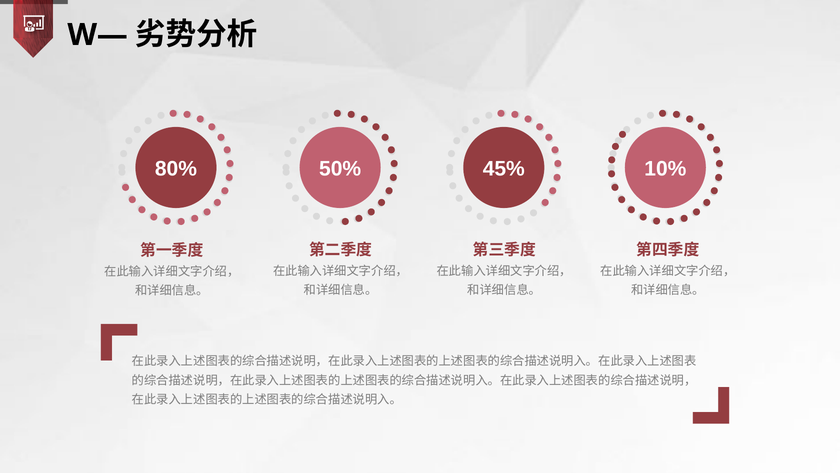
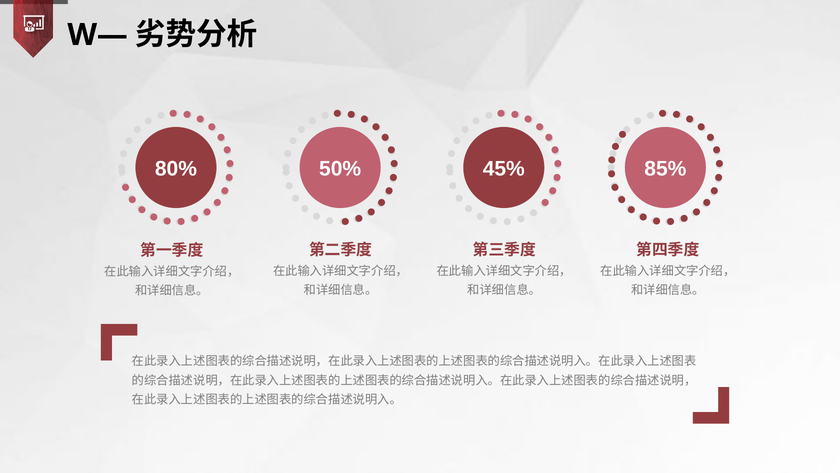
10%: 10% -> 85%
